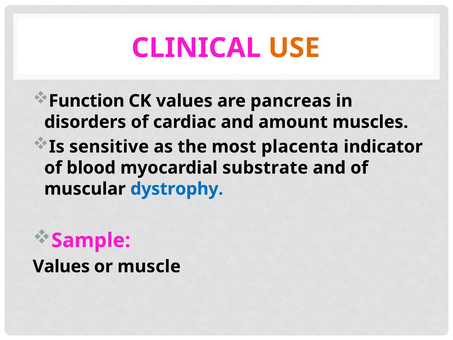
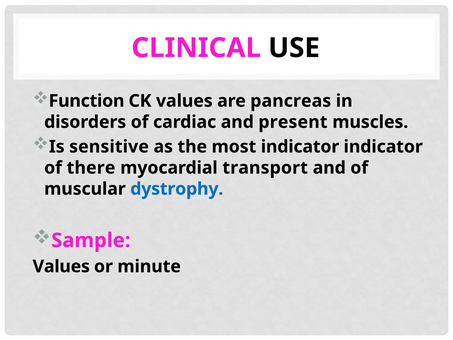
USE colour: orange -> black
amount: amount -> present
most placenta: placenta -> indicator
blood: blood -> there
substrate: substrate -> transport
muscle: muscle -> minute
